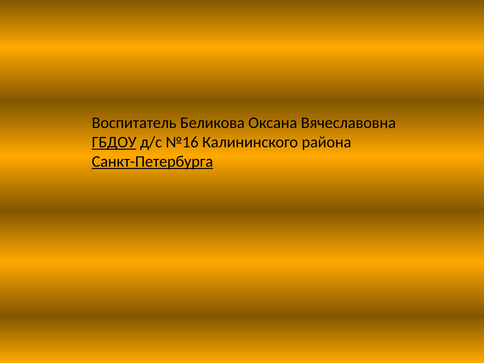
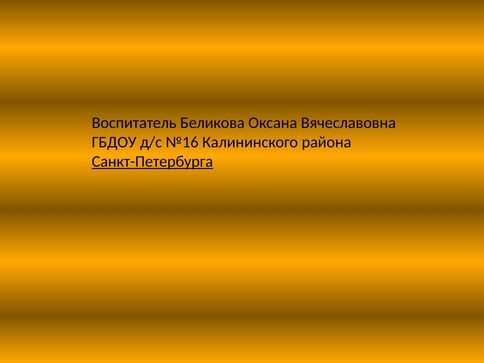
ГБДОУ underline: present -> none
